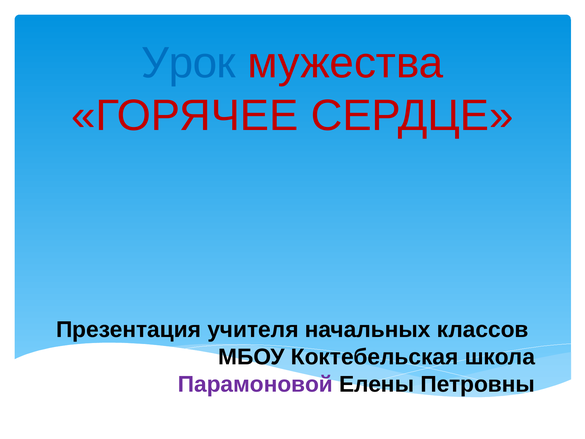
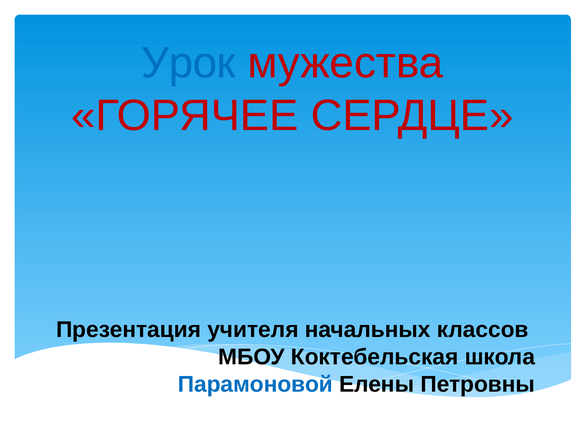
Парамоновой colour: purple -> blue
